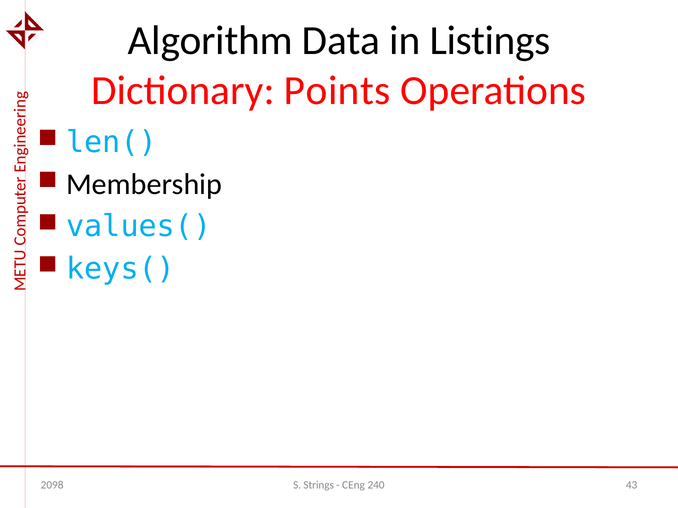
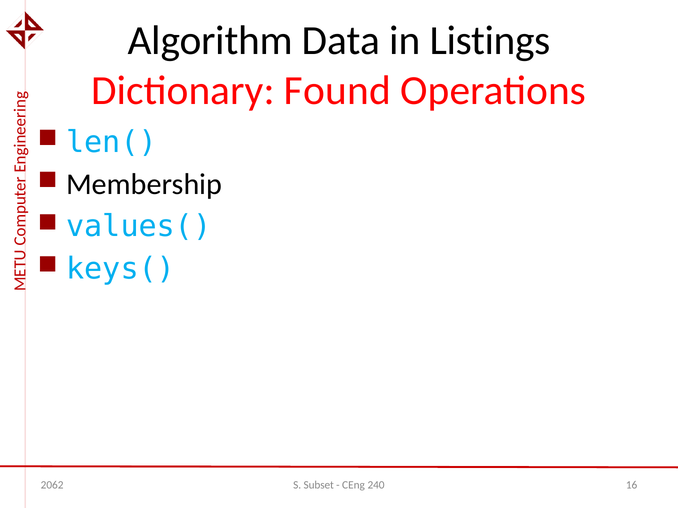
Points: Points -> Found
2098: 2098 -> 2062
Strings: Strings -> Subset
43: 43 -> 16
